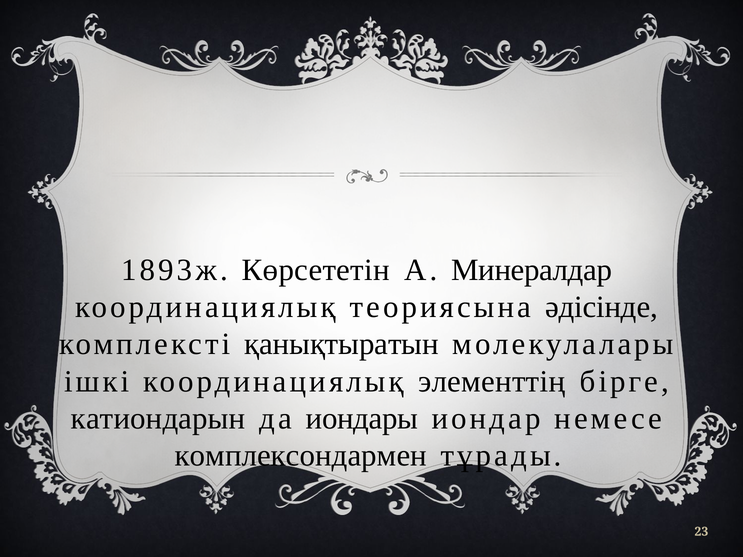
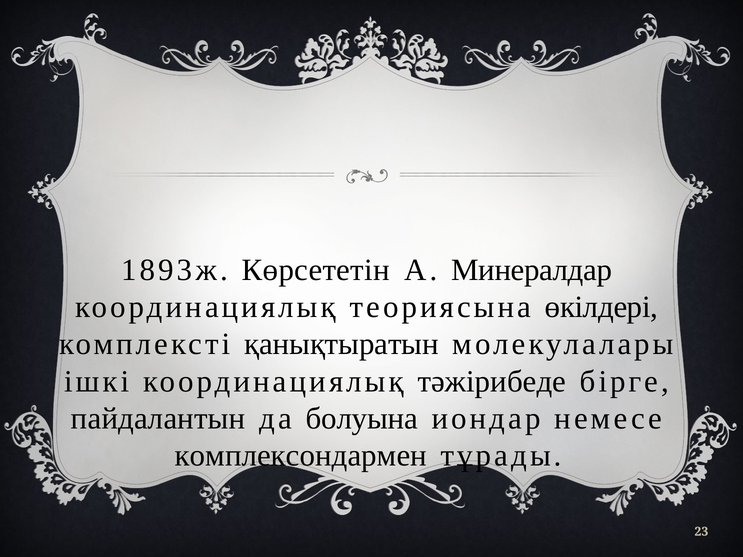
әдісінде: әдісінде -> өкілдері
элементтің: элементтің -> тәжірибеде
катиондарын: катиондарын -> пайдалантын
иондары: иондары -> болуына
